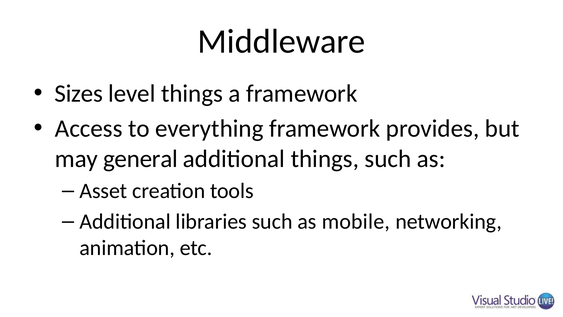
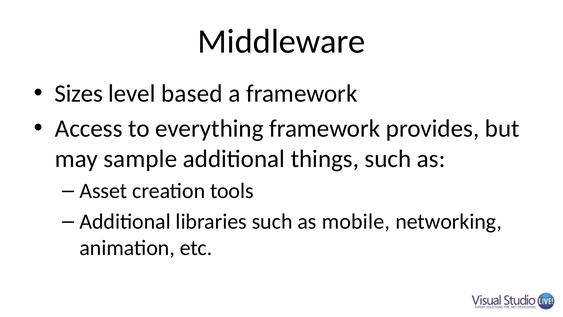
level things: things -> based
general: general -> sample
